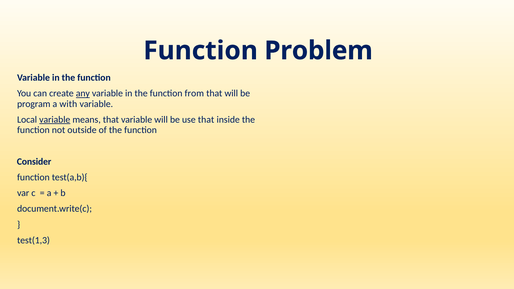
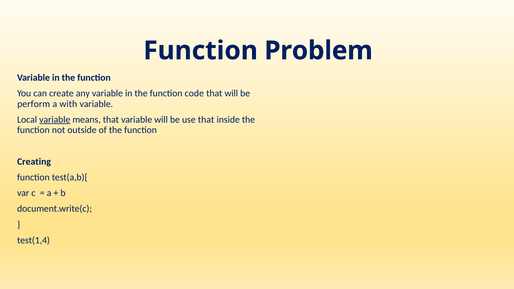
any underline: present -> none
from: from -> code
program: program -> perform
Consider: Consider -> Creating
test(1,3: test(1,3 -> test(1,4
